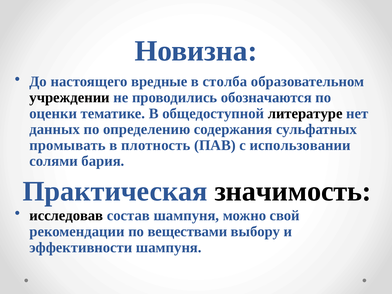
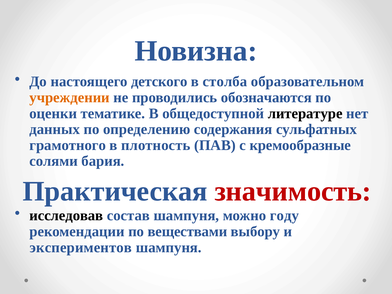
вредные: вредные -> детского
учреждении colour: black -> orange
промывать: промывать -> грамотного
использовании: использовании -> кремообразные
значимость colour: black -> red
свой: свой -> году
эффективности: эффективности -> экспериментов
